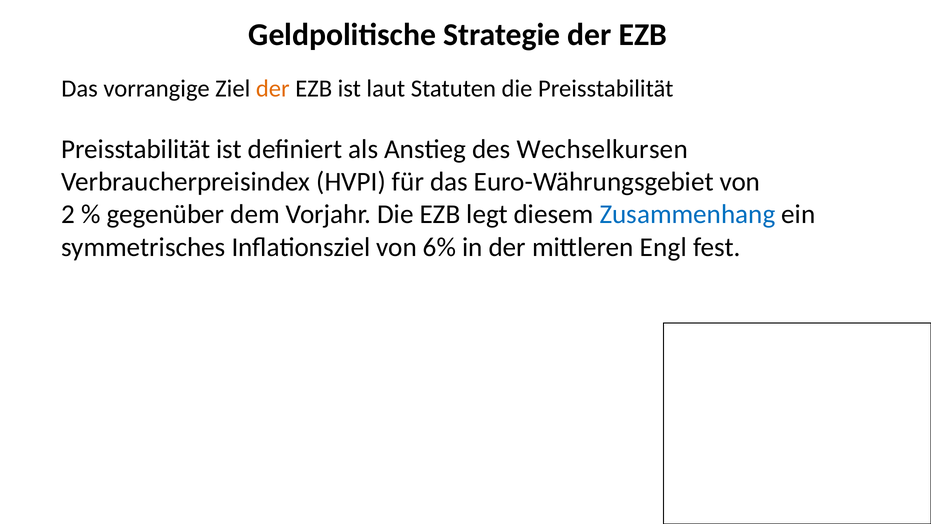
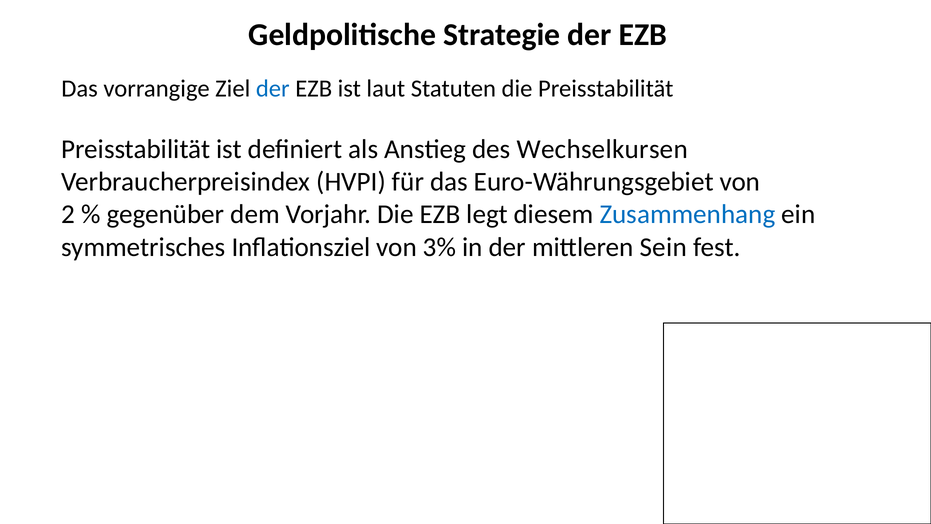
der at (273, 88) colour: orange -> blue
6%: 6% -> 3%
Engl: Engl -> Sein
